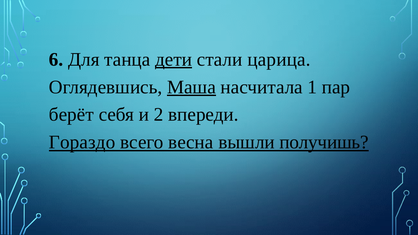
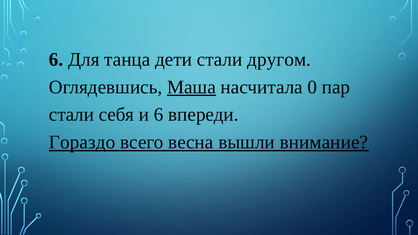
дети underline: present -> none
царица: царица -> другом
1: 1 -> 0
берёт at (71, 115): берёт -> стали
и 2: 2 -> 6
получишь: получишь -> внимание
